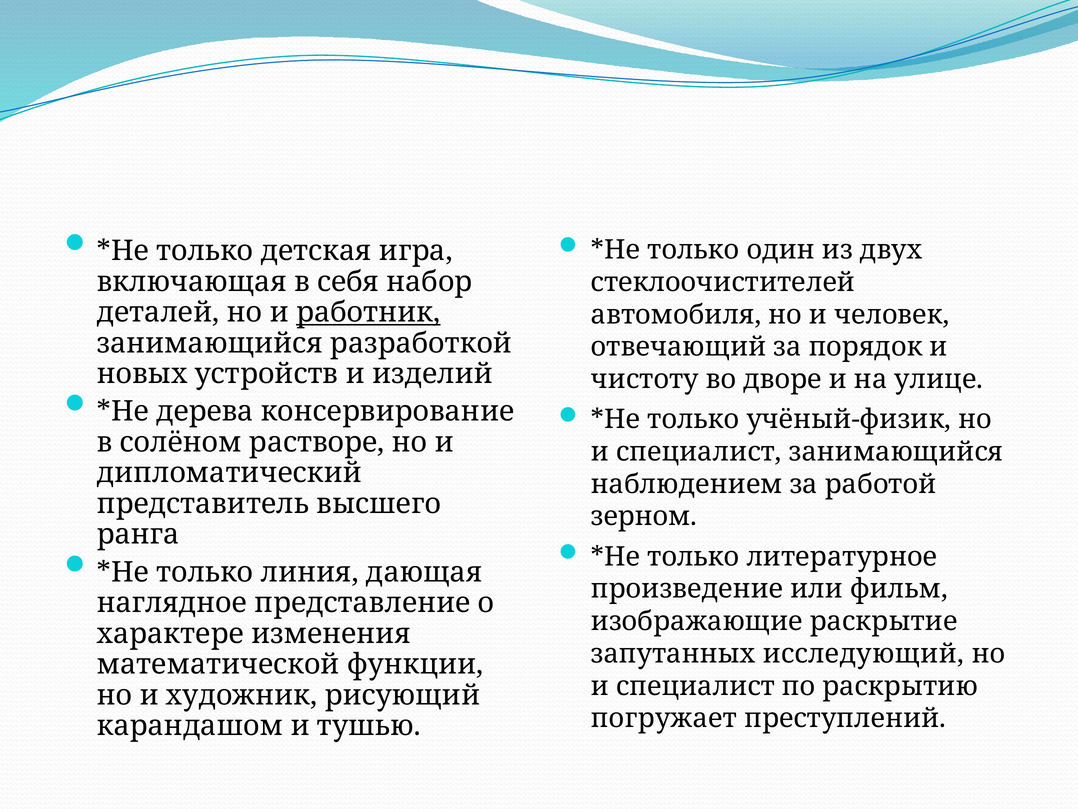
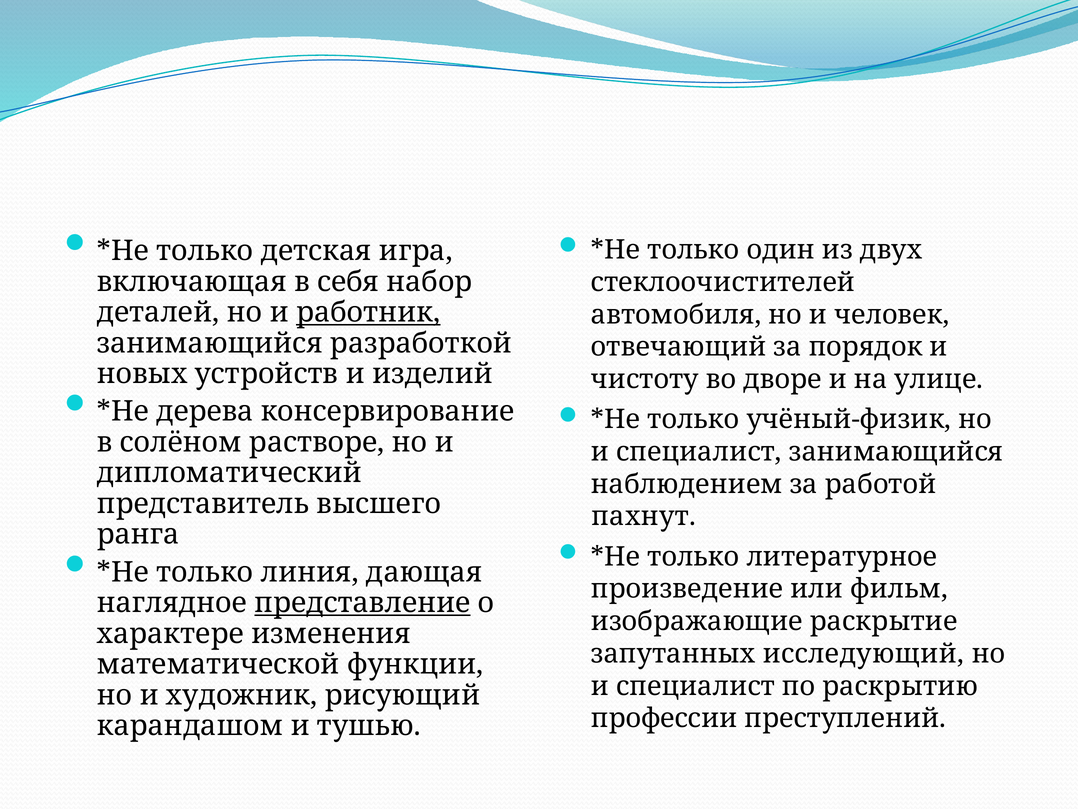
зерном: зерном -> пахнут
представление underline: none -> present
погружает: погружает -> профессии
